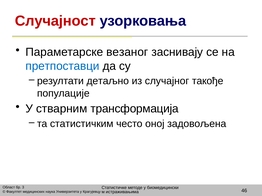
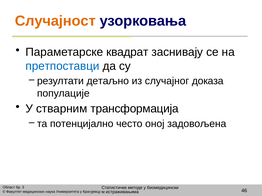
Случајност colour: red -> orange
везаног: везаног -> квадрат
такође: такође -> доказа
статистичким: статистичким -> потенцијално
